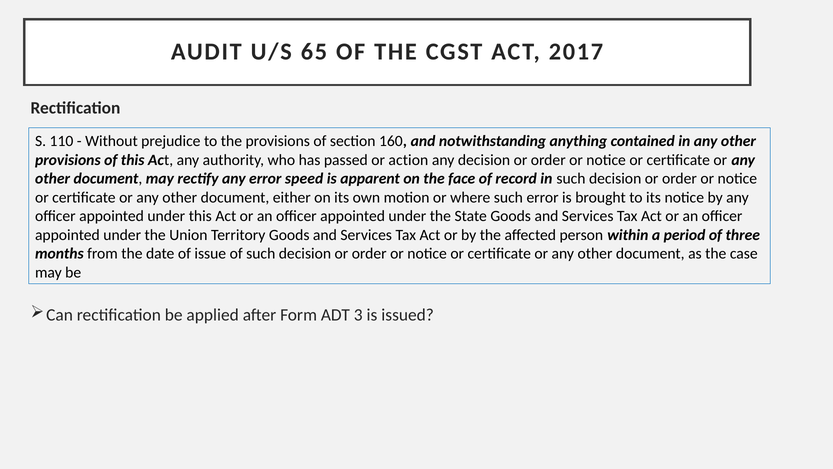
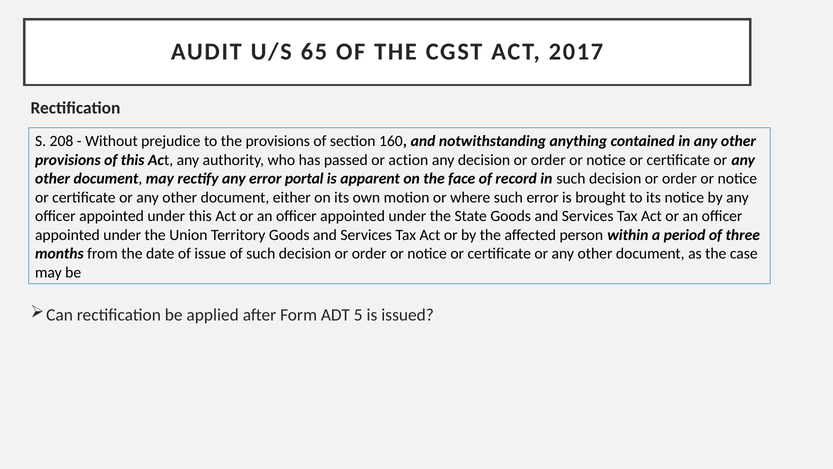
110: 110 -> 208
speed: speed -> portal
3: 3 -> 5
